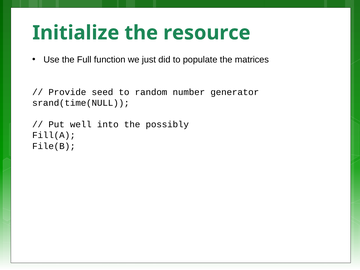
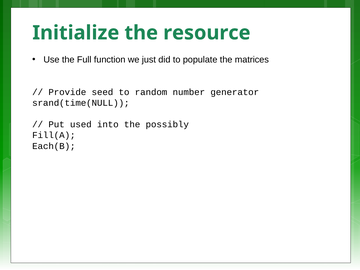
well: well -> used
File(B: File(B -> Each(B
